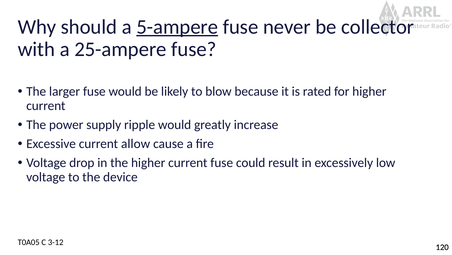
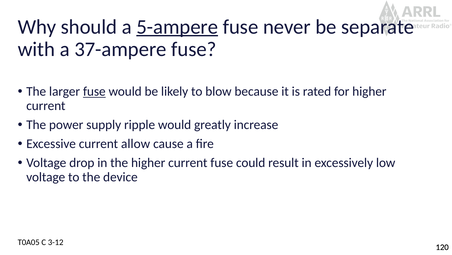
collector: collector -> separate
25-ampere: 25-ampere -> 37-ampere
fuse at (94, 91) underline: none -> present
